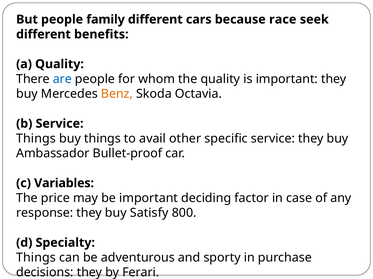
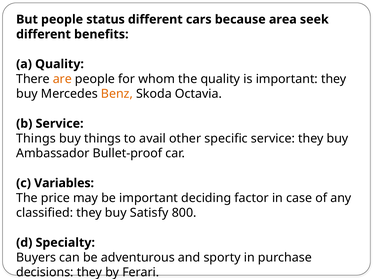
family: family -> status
race: race -> area
are colour: blue -> orange
response: response -> classified
Things at (36, 258): Things -> Buyers
